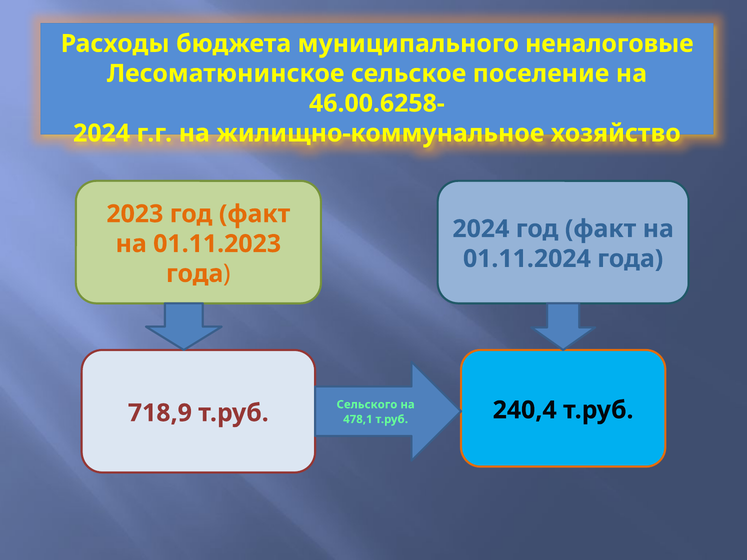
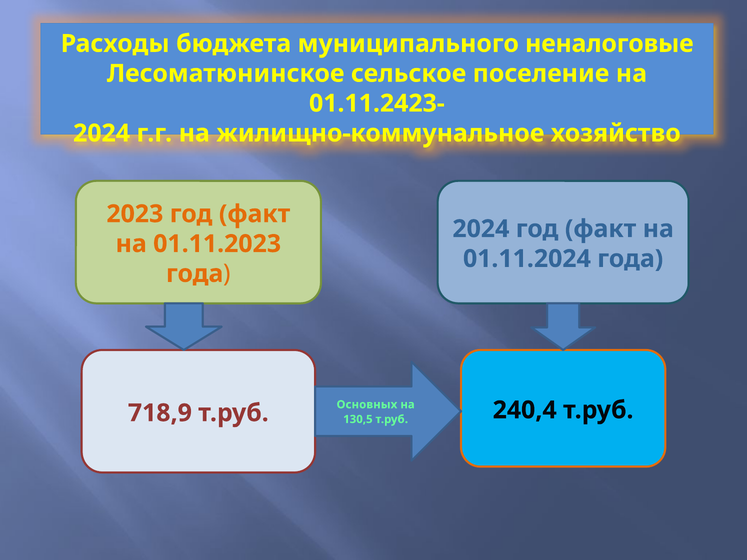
46.00.6258-: 46.00.6258- -> 01.11.2423-
Сельского: Сельского -> Основных
478,1: 478,1 -> 130,5
